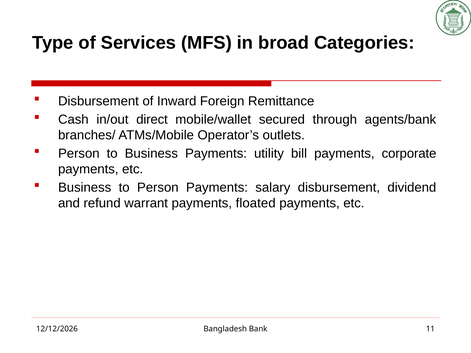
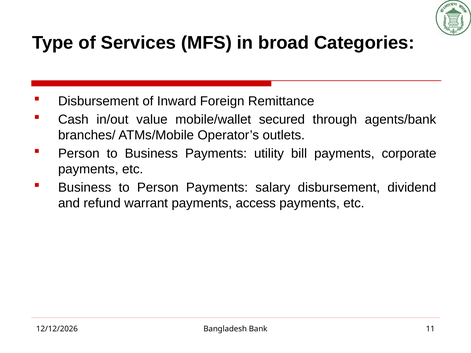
direct: direct -> value
floated: floated -> access
